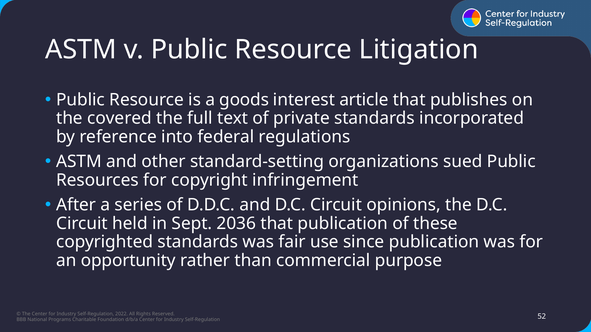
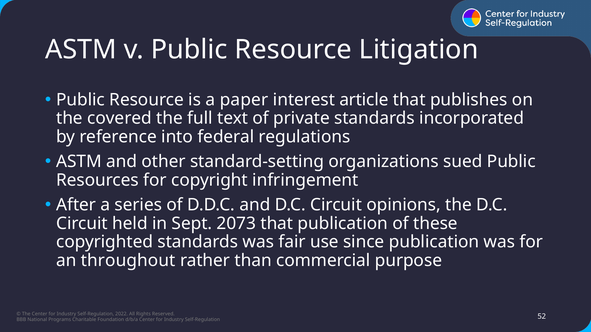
goods: goods -> paper
2036: 2036 -> 2073
opportunity: opportunity -> throughout
